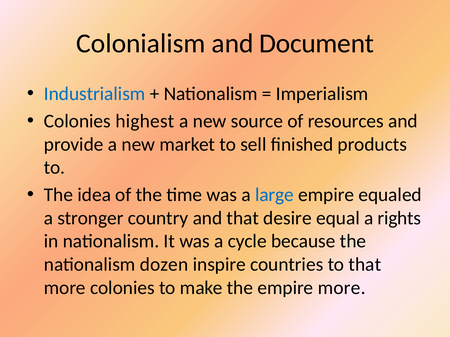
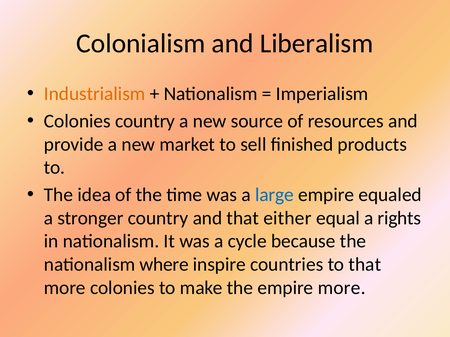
Document: Document -> Liberalism
Industrialism colour: blue -> orange
Colonies highest: highest -> country
desire: desire -> either
dozen: dozen -> where
